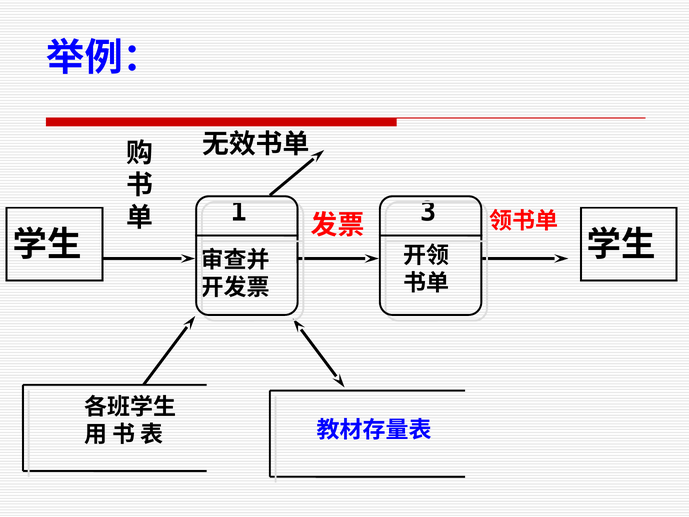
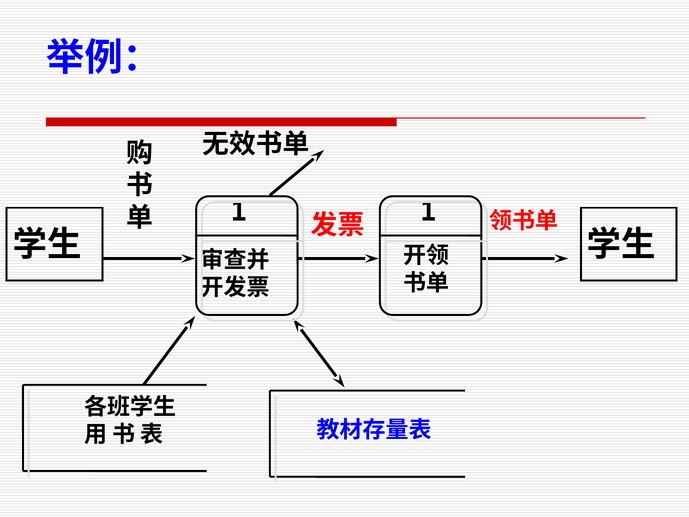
1 3: 3 -> 1
